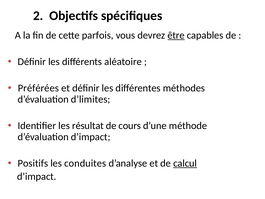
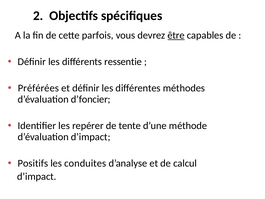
aléatoire: aléatoire -> ressentie
d’limites: d’limites -> d’foncier
résultat: résultat -> repérer
cours: cours -> tente
calcul underline: present -> none
